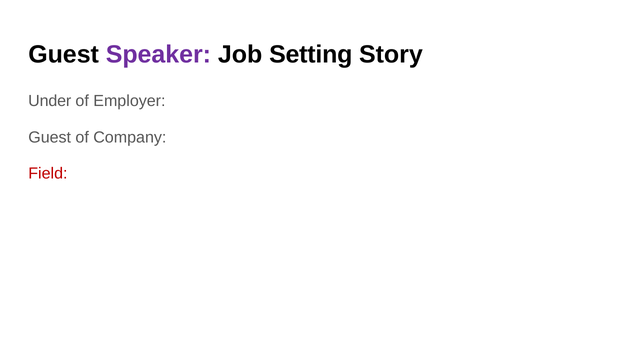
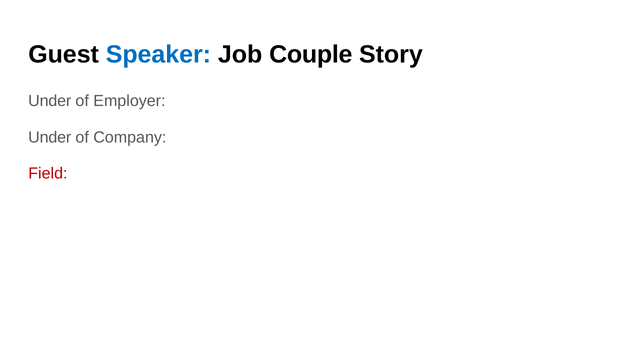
Speaker colour: purple -> blue
Setting: Setting -> Couple
Guest at (50, 137): Guest -> Under
